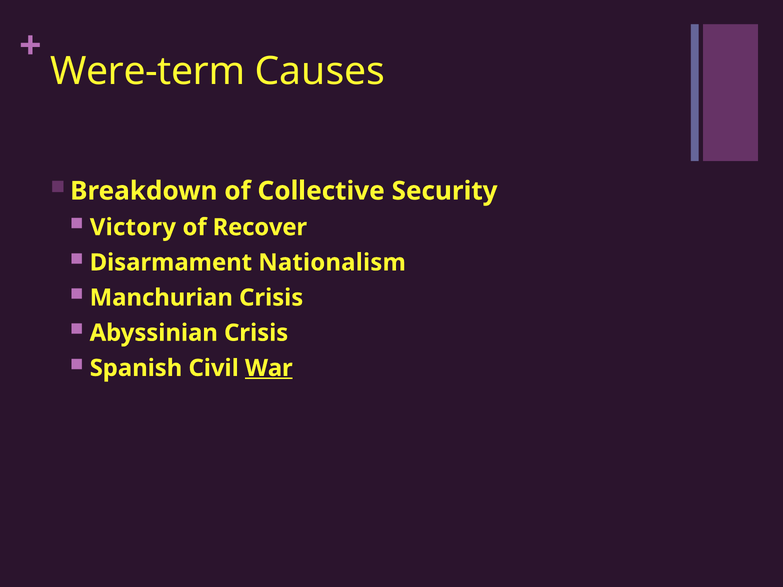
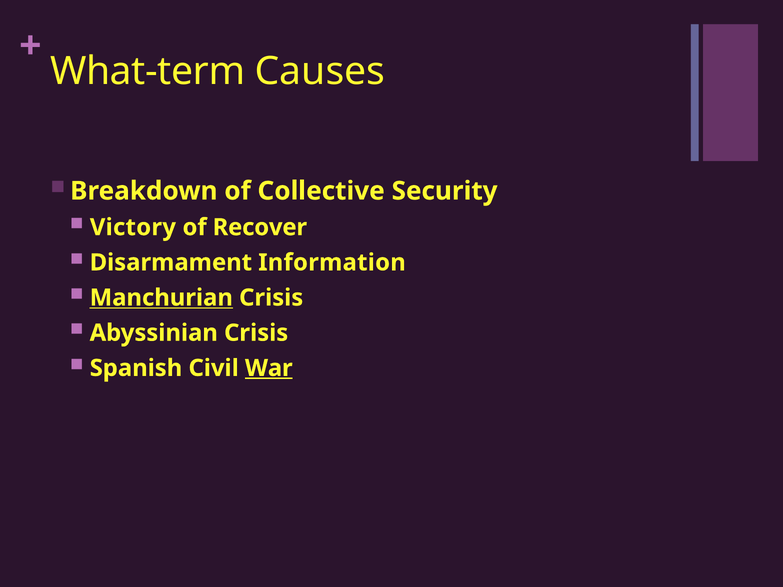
Were-term: Were-term -> What-term
Nationalism: Nationalism -> Information
Manchurian underline: none -> present
